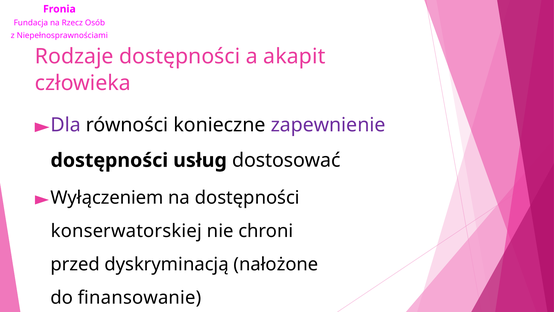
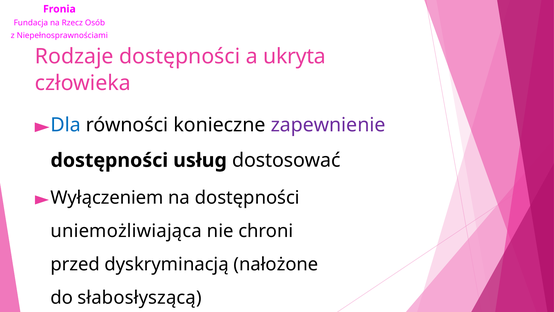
akapit: akapit -> ukryta
Dla colour: purple -> blue
konserwatorskiej: konserwatorskiej -> uniemożliwiająca
finansowanie: finansowanie -> słabosłyszącą
